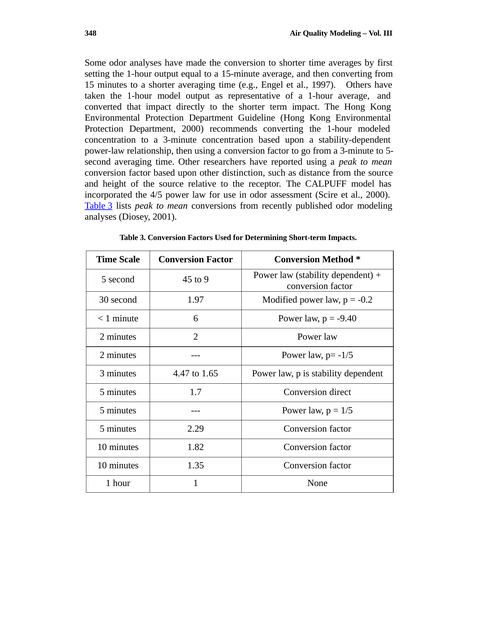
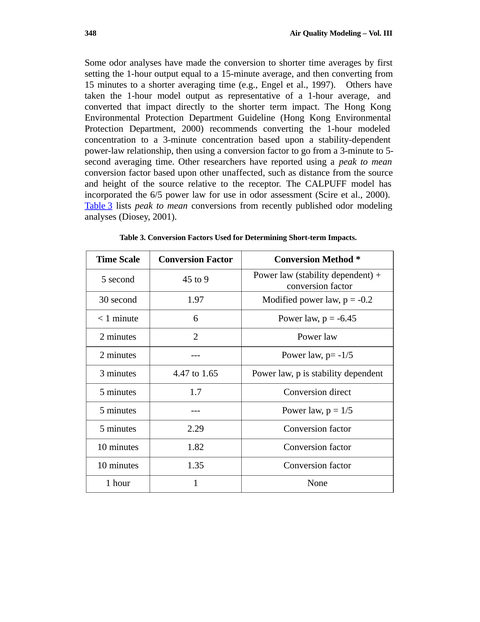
distinction: distinction -> unaffected
4/5: 4/5 -> 6/5
-9.40: -9.40 -> -6.45
